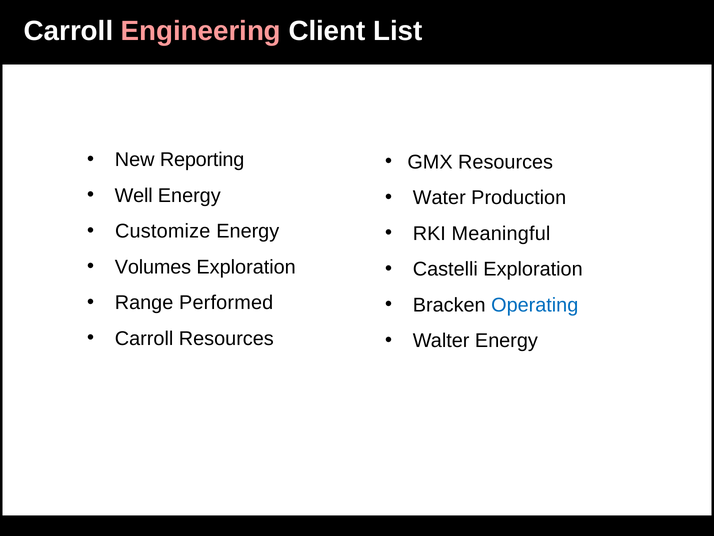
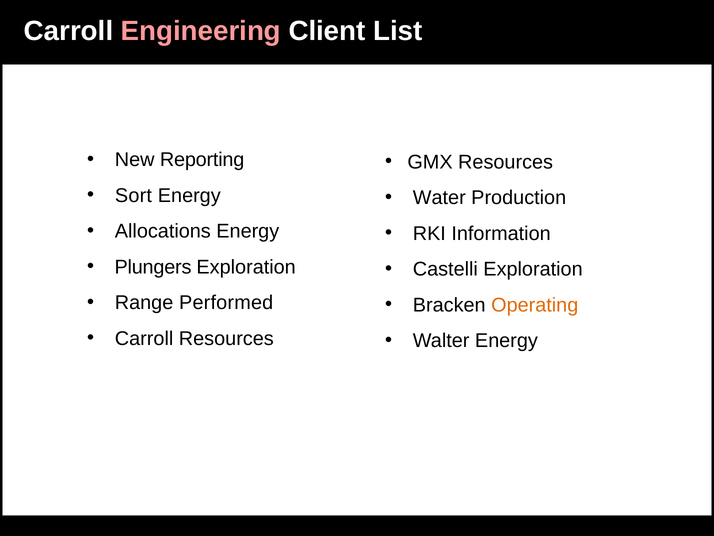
Well: Well -> Sort
Customize: Customize -> Allocations
Meaningful: Meaningful -> Information
Volumes: Volumes -> Plungers
Operating colour: blue -> orange
